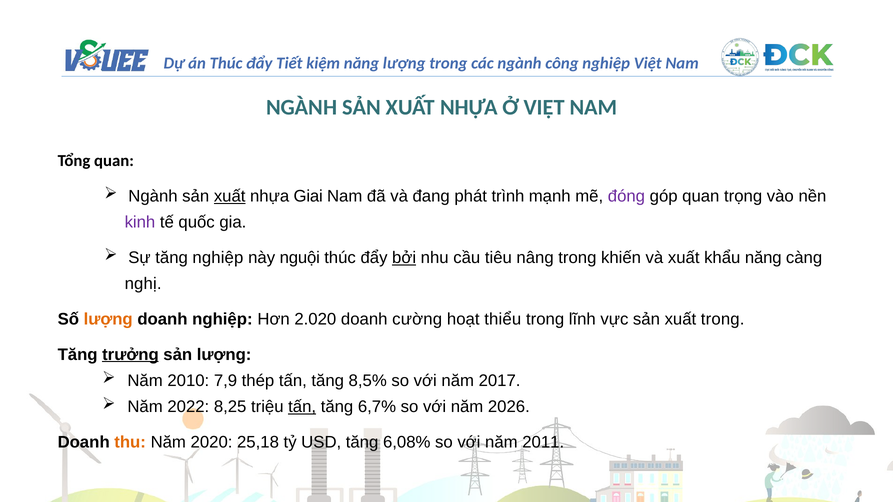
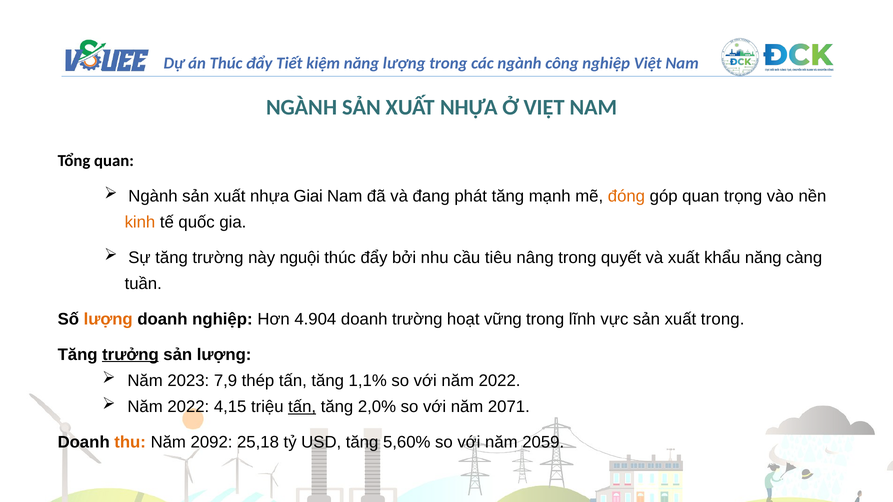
xuất at (230, 196) underline: present -> none
phát trình: trình -> tăng
đóng colour: purple -> orange
kinh colour: purple -> orange
tăng nghiệp: nghiệp -> trường
bởi underline: present -> none
khiến: khiến -> quyết
nghị: nghị -> tuần
2.020: 2.020 -> 4.904
doanh cường: cường -> trường
thiểu: thiểu -> vững
2010: 2010 -> 2023
8,5%: 8,5% -> 1,1%
với năm 2017: 2017 -> 2022
8,25: 8,25 -> 4,15
6,7%: 6,7% -> 2,0%
2026: 2026 -> 2071
2020: 2020 -> 2092
6,08%: 6,08% -> 5,60%
2011: 2011 -> 2059
